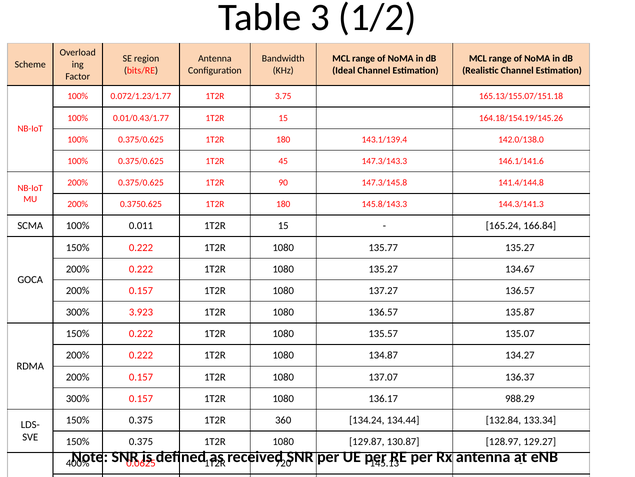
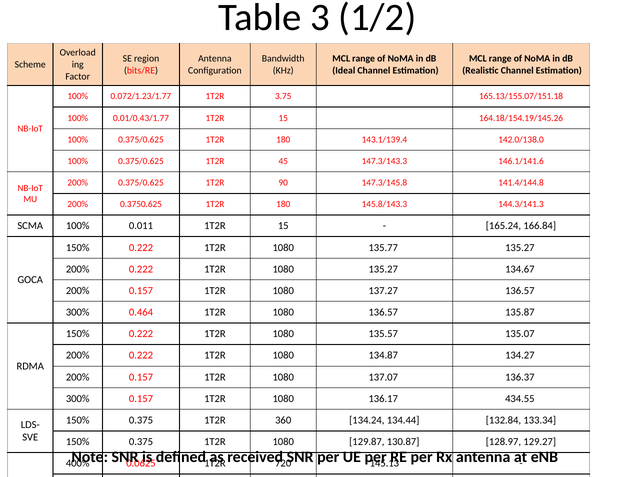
3.923: 3.923 -> 0.464
988.29: 988.29 -> 434.55
